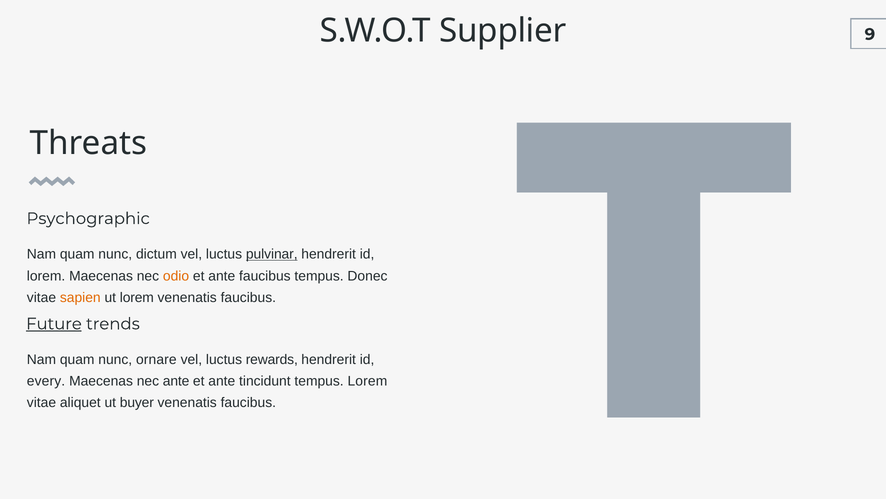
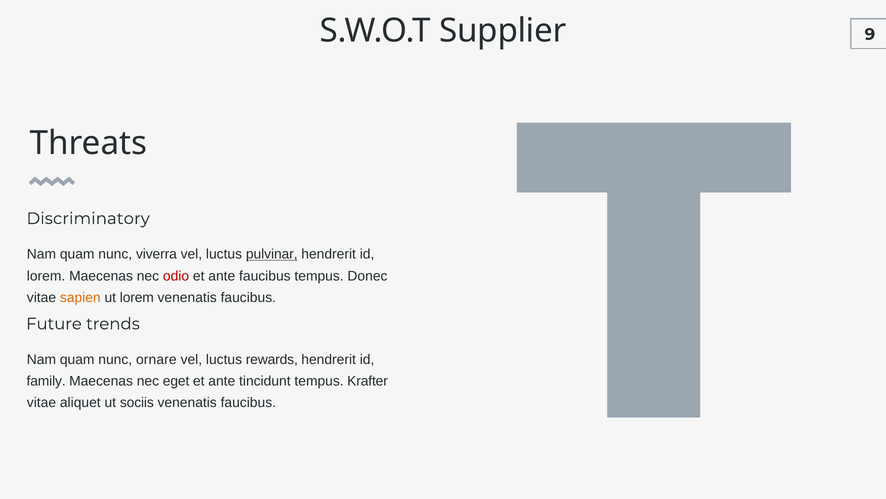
Psychographic: Psychographic -> Discriminatory
dictum: dictum -> viverra
odio colour: orange -> red
Future underline: present -> none
every: every -> family
nec ante: ante -> eget
tempus Lorem: Lorem -> Krafter
buyer: buyer -> sociis
